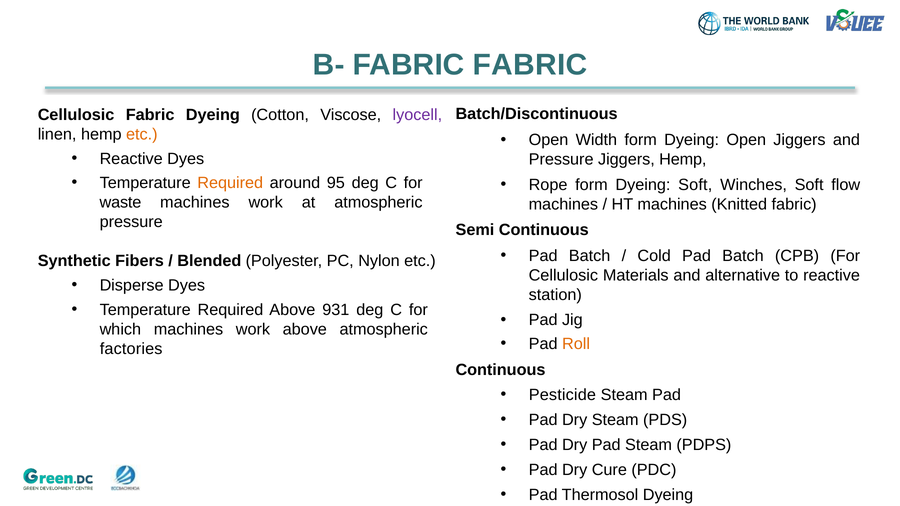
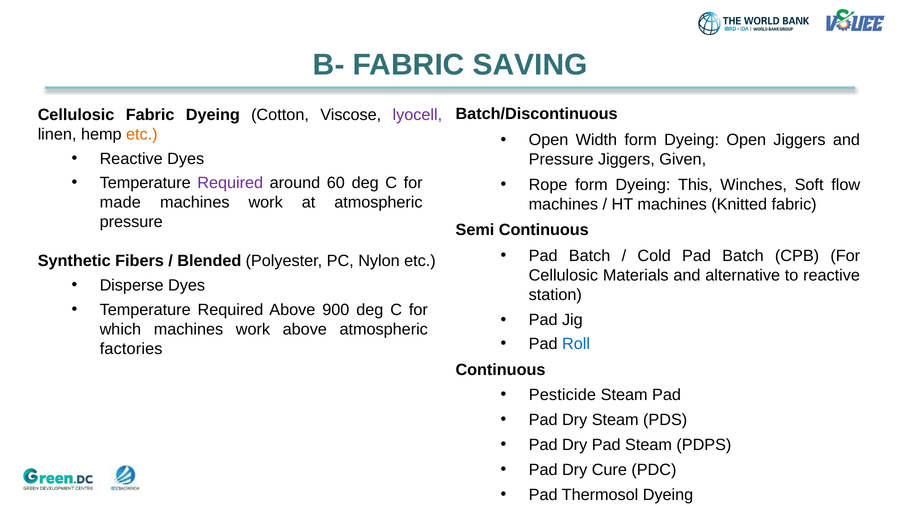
FABRIC FABRIC: FABRIC -> SAVING
Jiggers Hemp: Hemp -> Given
Required at (230, 183) colour: orange -> purple
95: 95 -> 60
Dyeing Soft: Soft -> This
waste: waste -> made
931: 931 -> 900
Roll colour: orange -> blue
